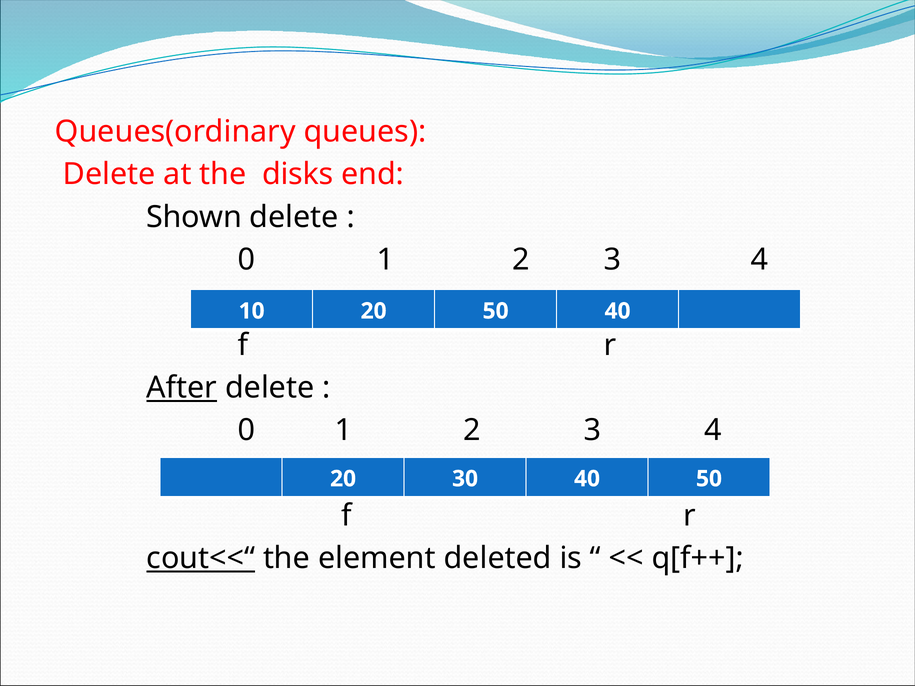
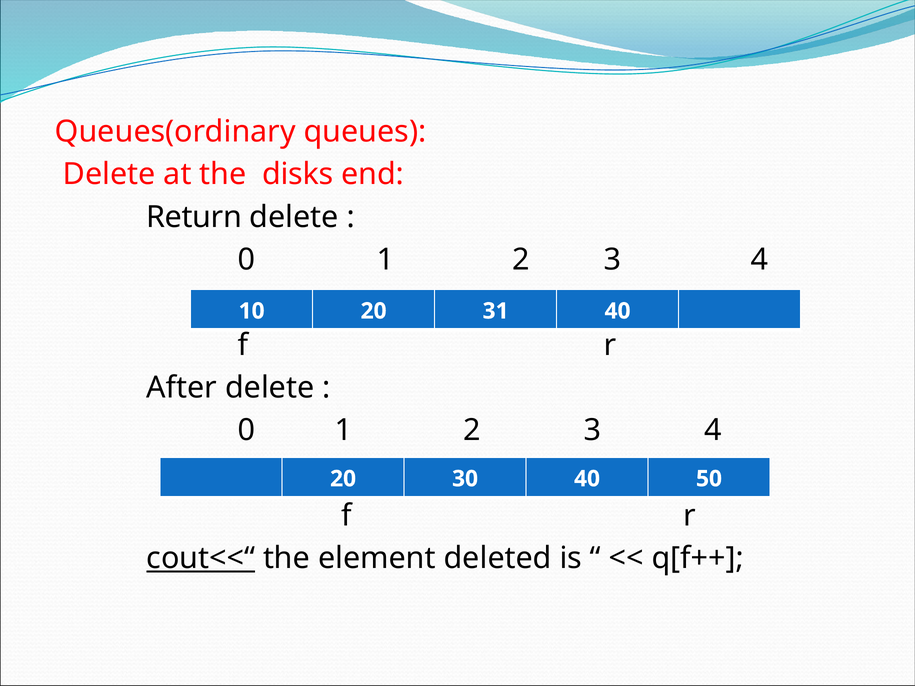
Shown: Shown -> Return
20 50: 50 -> 31
After underline: present -> none
